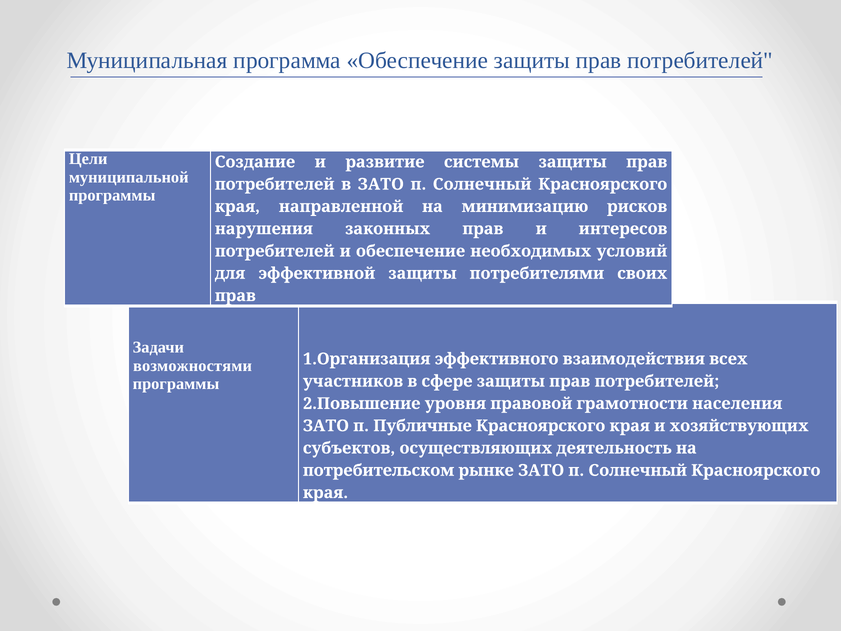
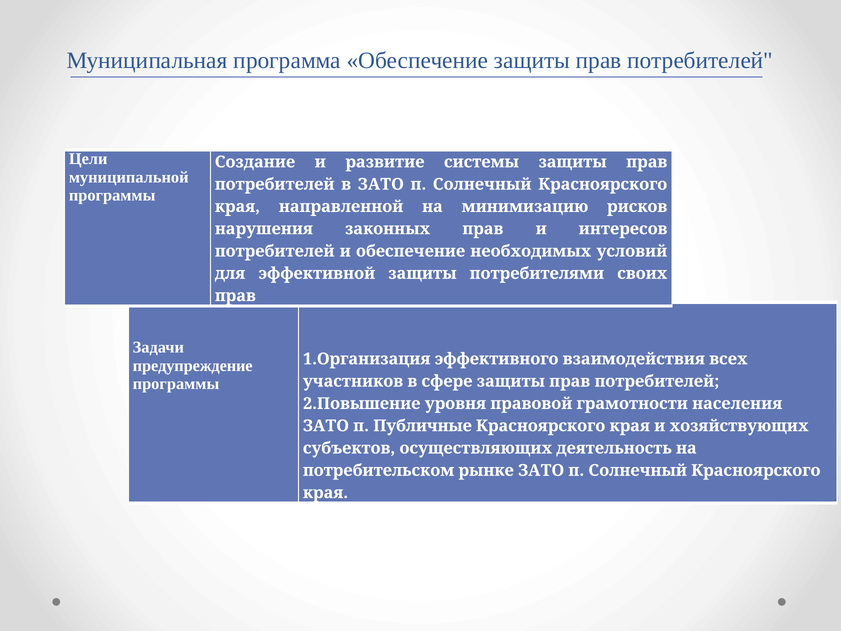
возможностями: возможностями -> предупреждение
